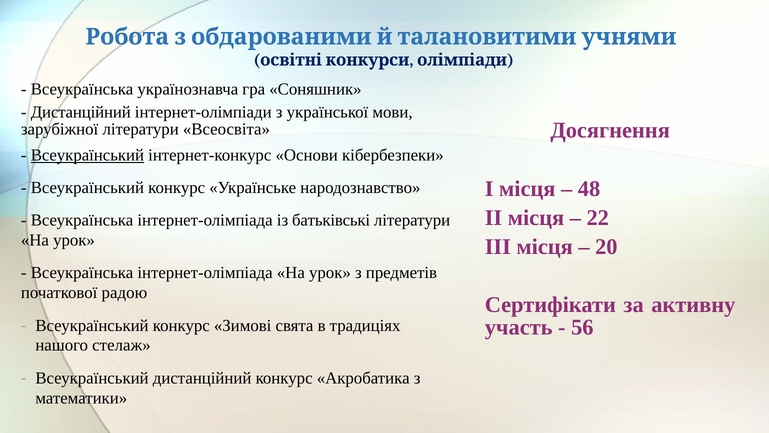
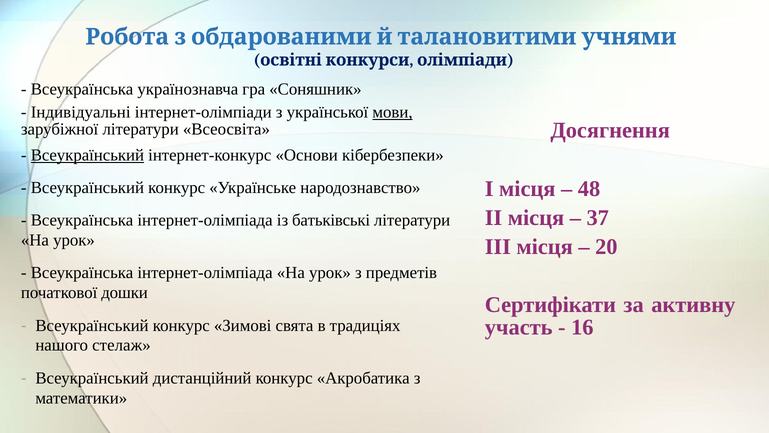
Дистанційний at (81, 112): Дистанційний -> Індивідуальні
мови underline: none -> present
22: 22 -> 37
радою: радою -> дошки
56: 56 -> 16
